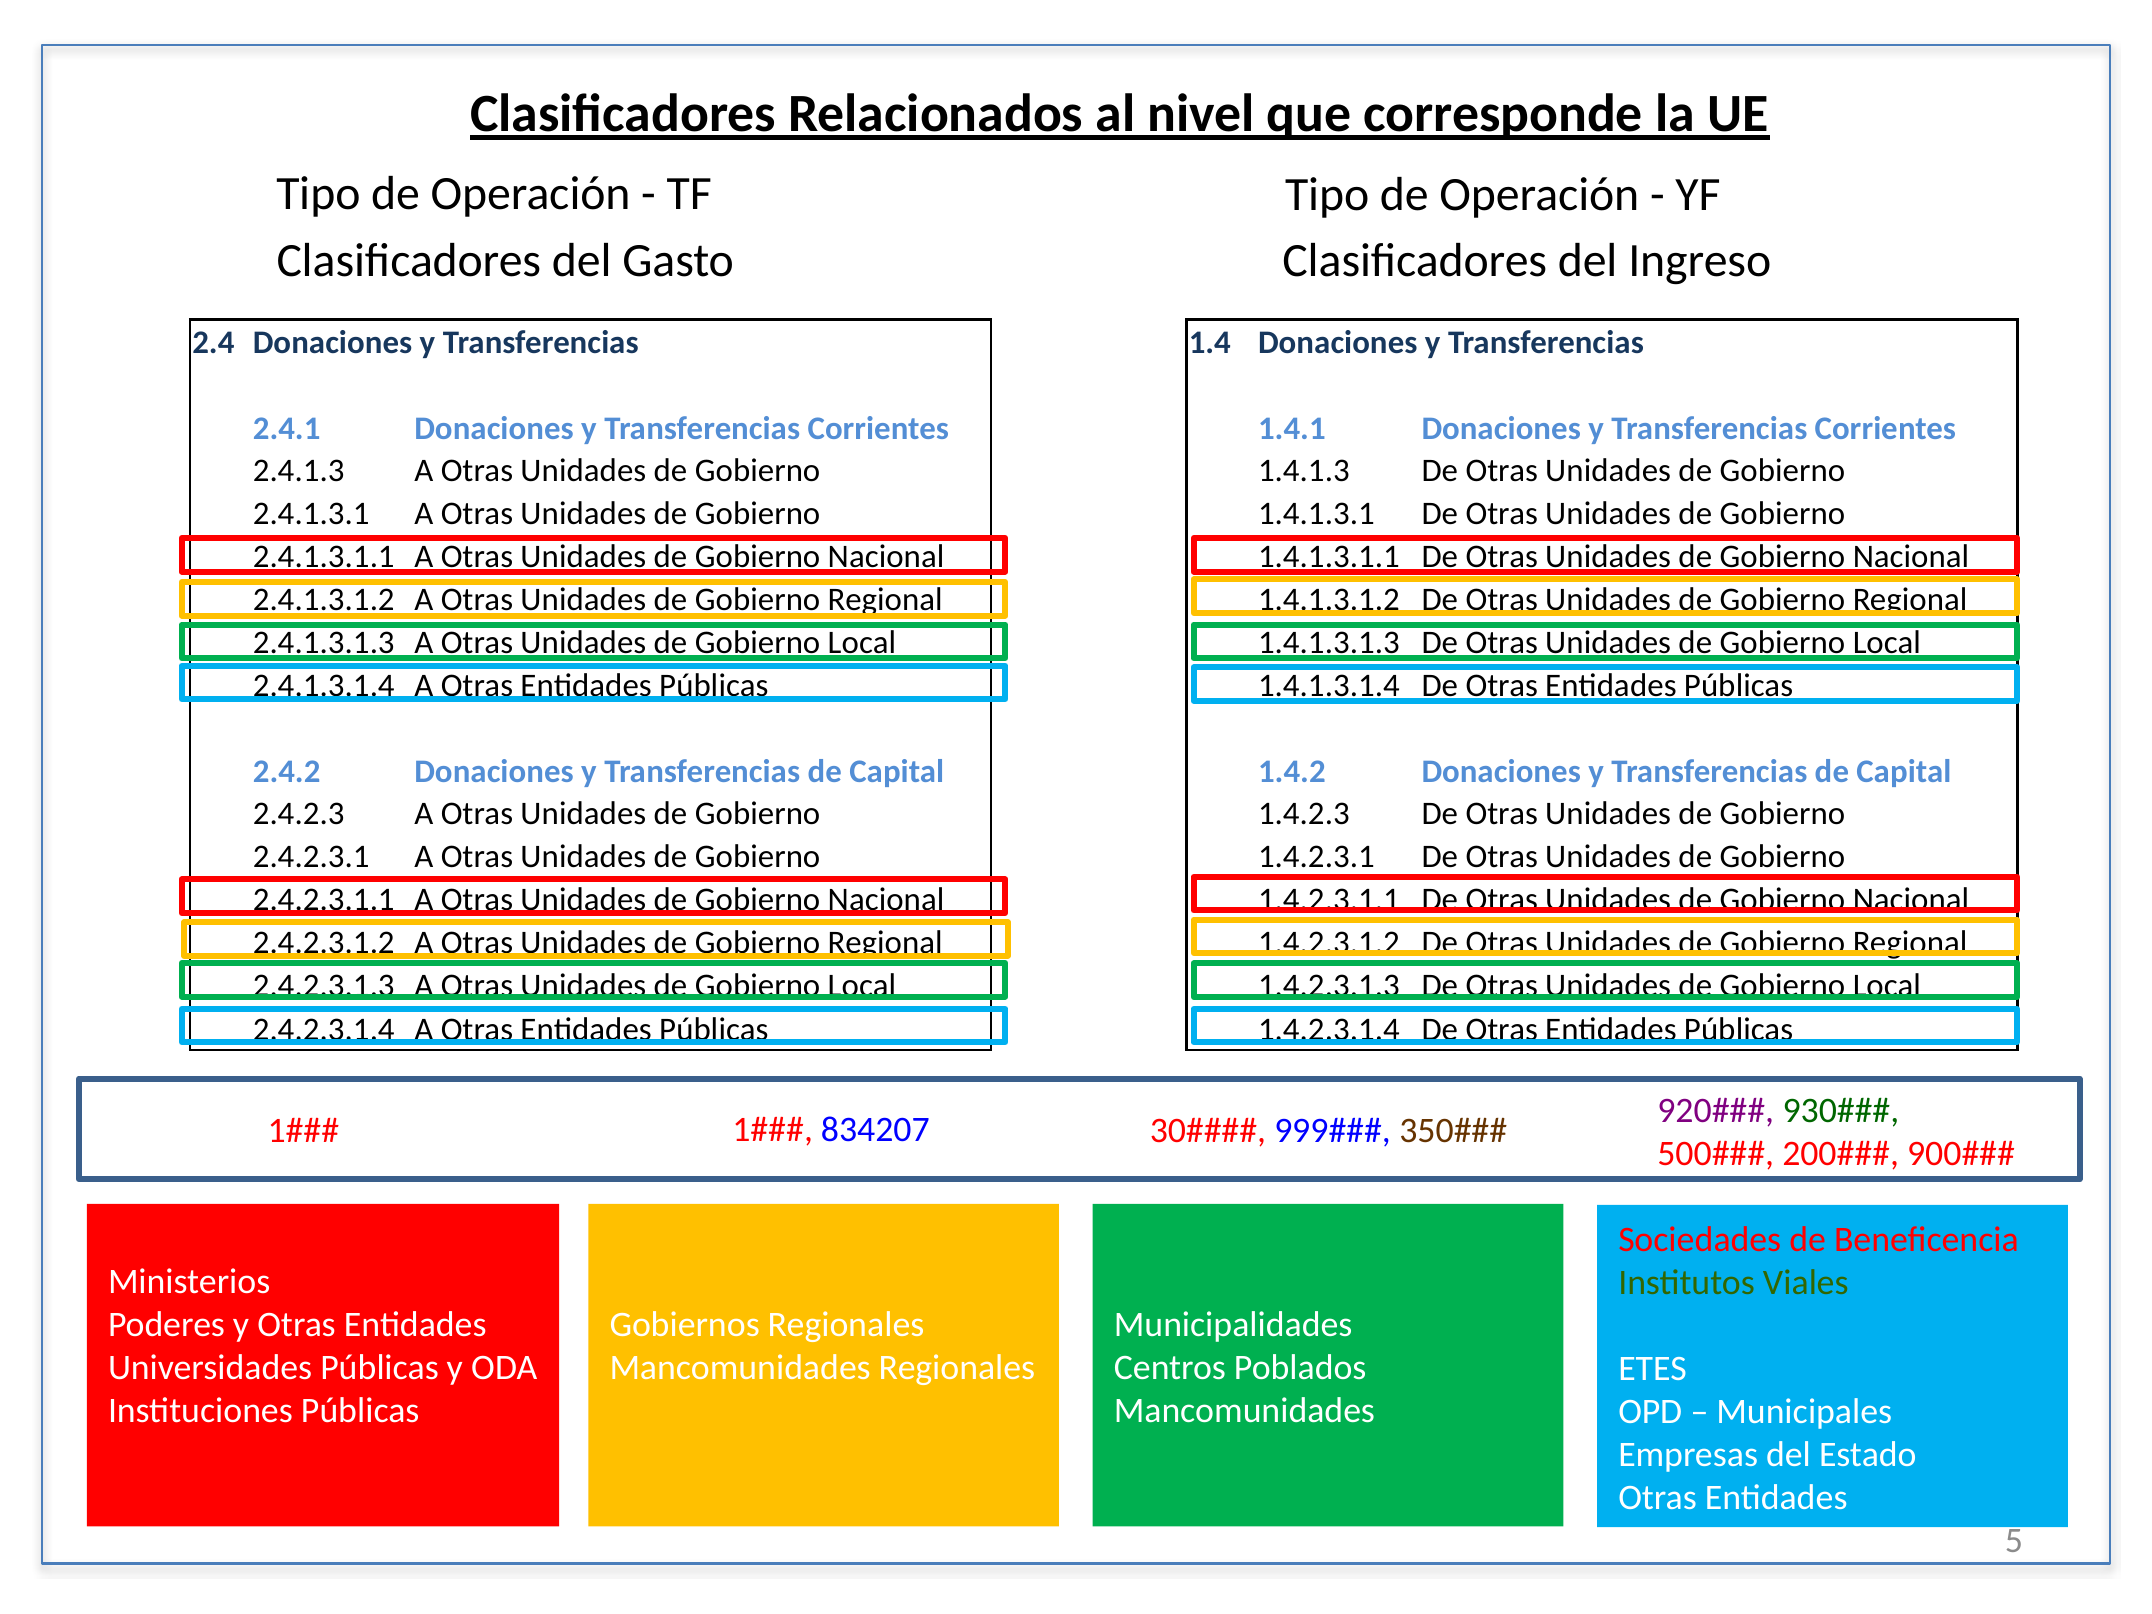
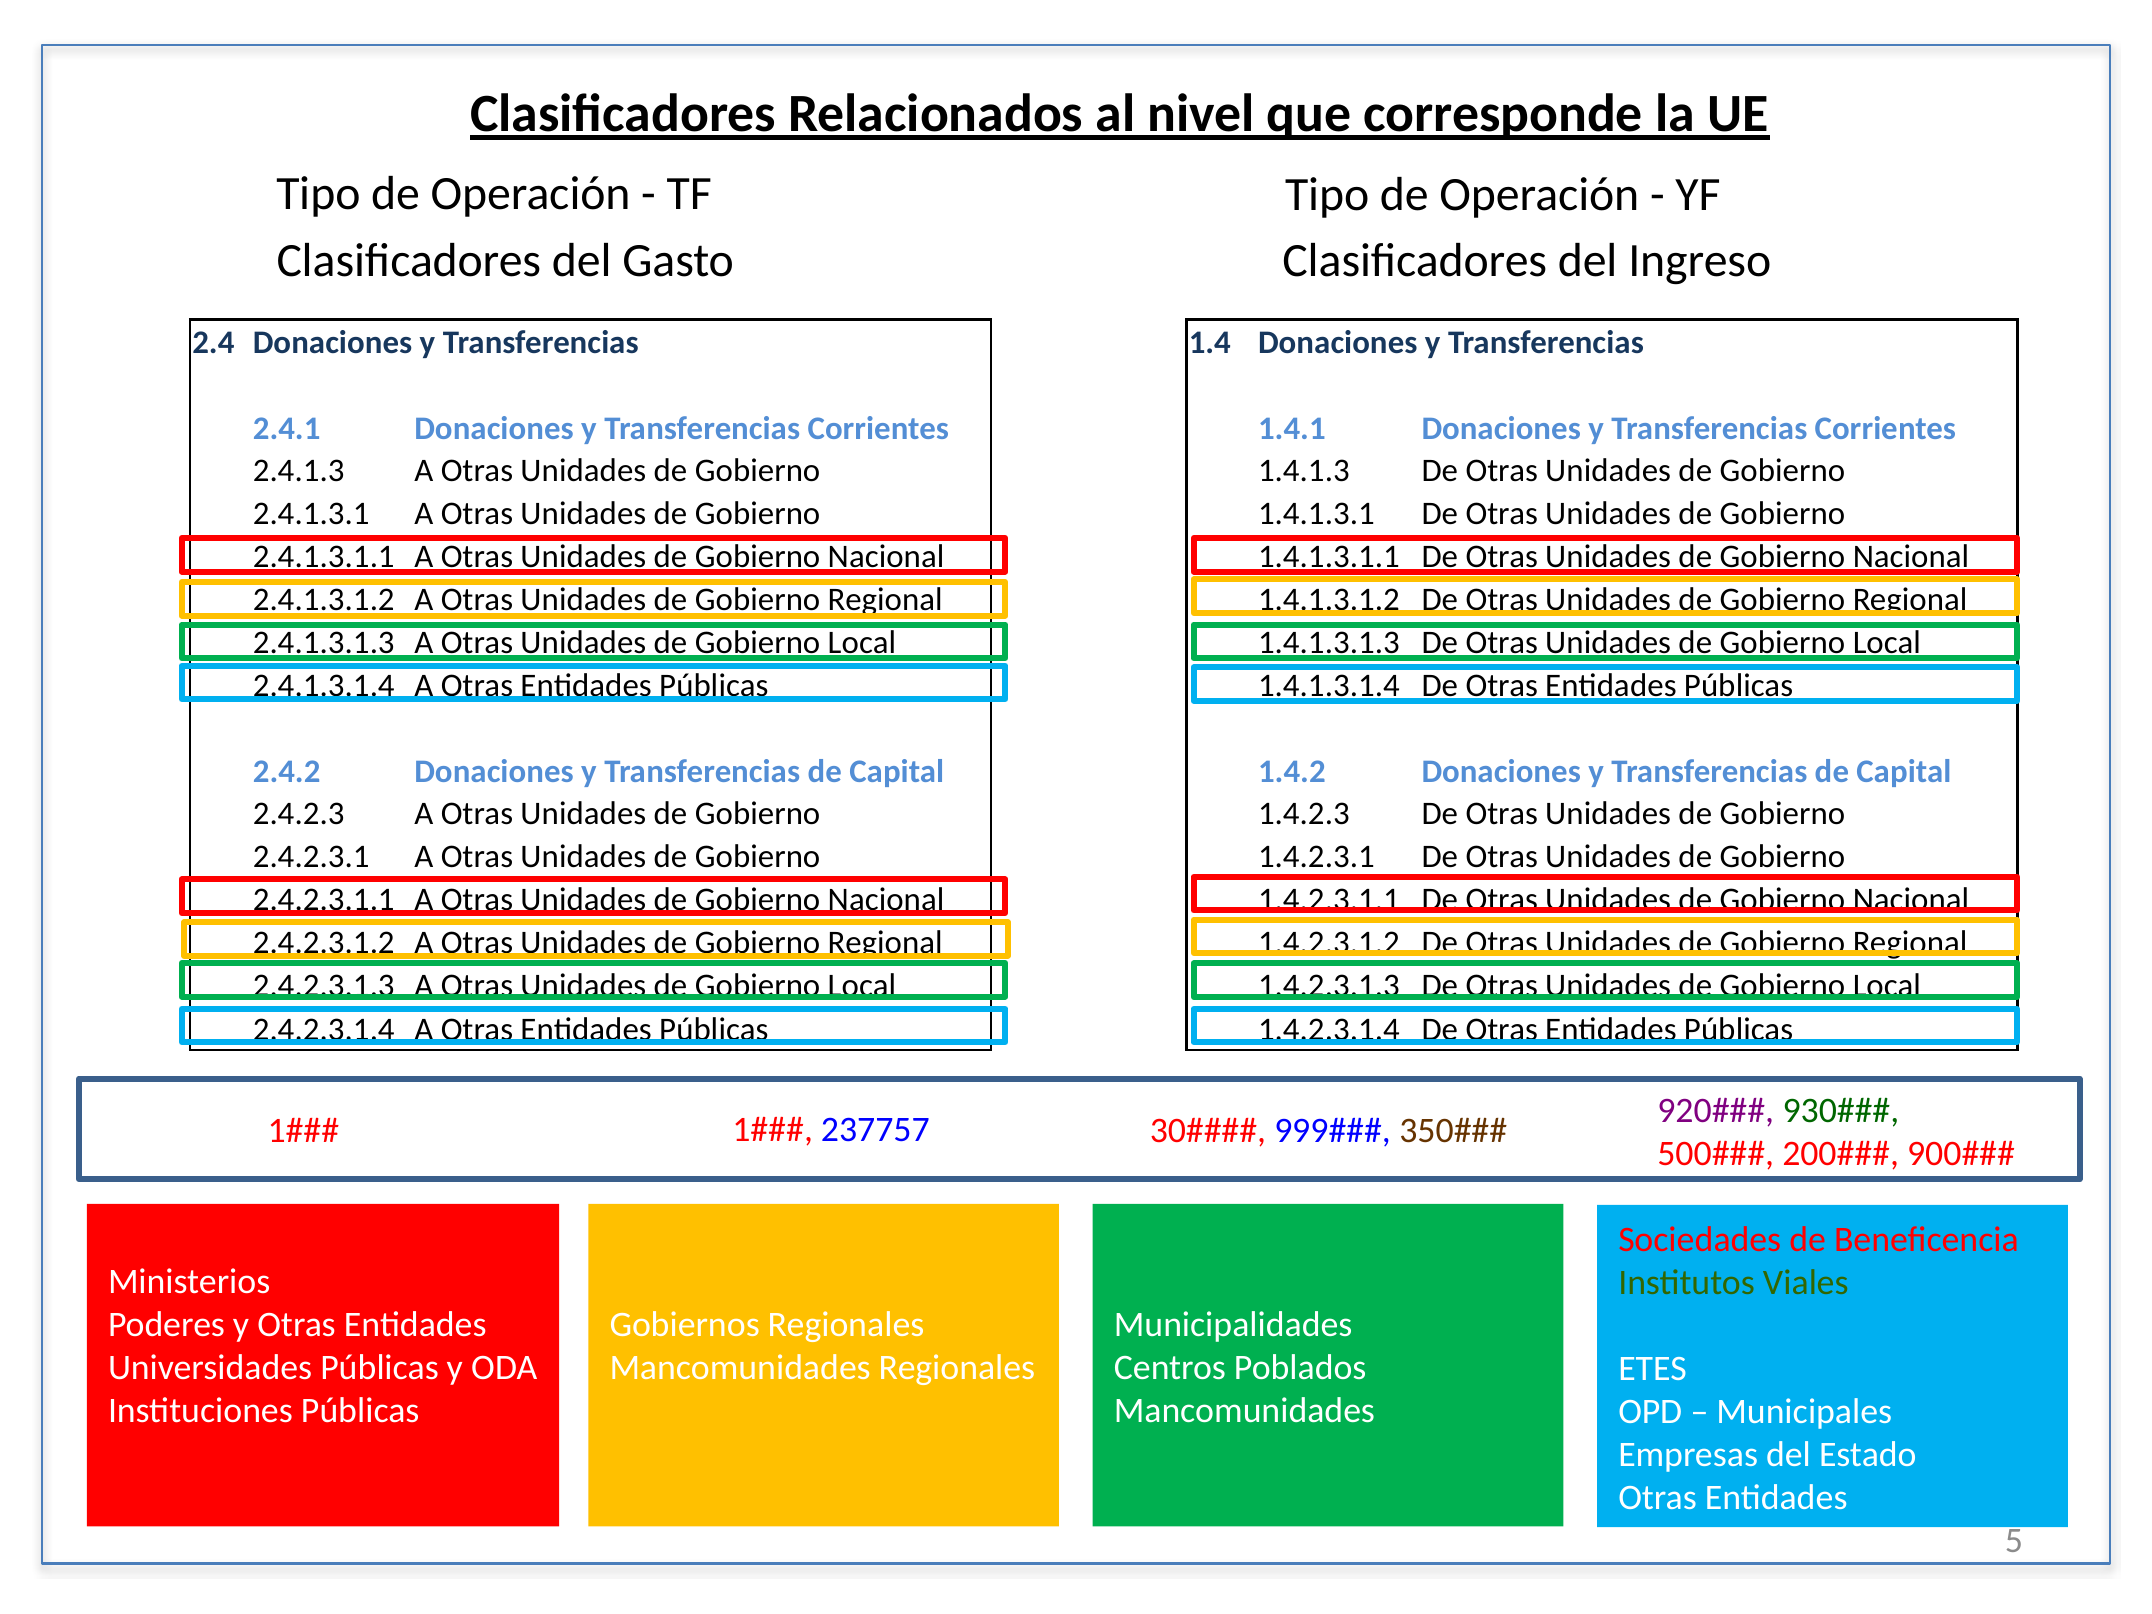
834207: 834207 -> 237757
